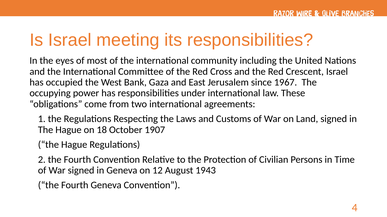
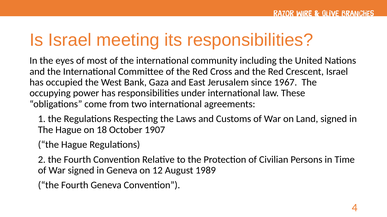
1943: 1943 -> 1989
